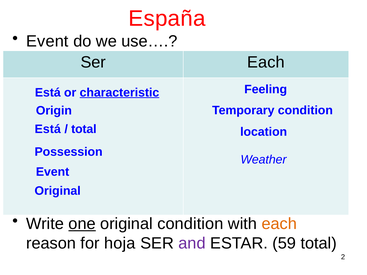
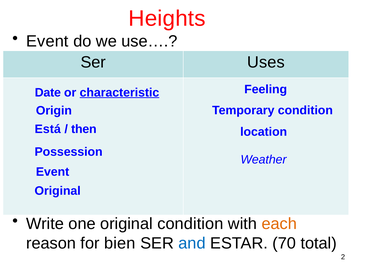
España: España -> Heights
Ser Each: Each -> Uses
Está at (48, 93): Está -> Date
total at (84, 129): total -> then
one underline: present -> none
hoja: hoja -> bien
and colour: purple -> blue
59: 59 -> 70
